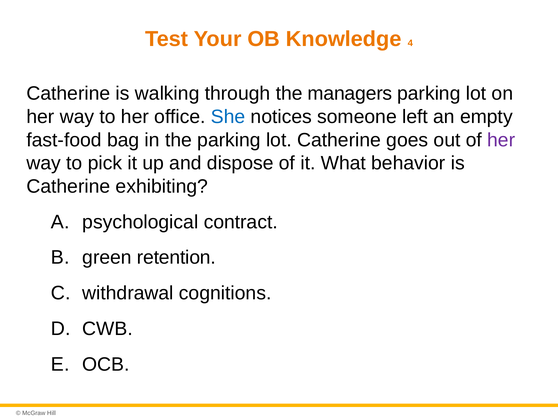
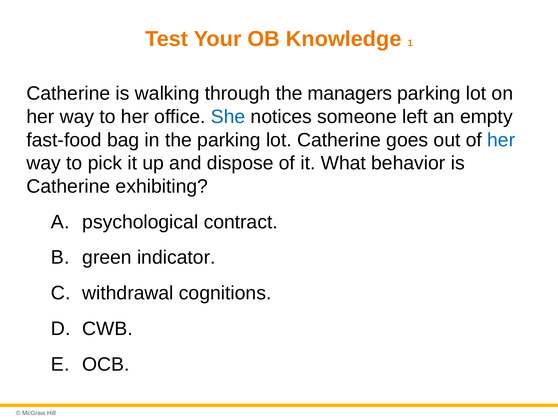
4: 4 -> 1
her at (501, 140) colour: purple -> blue
retention: retention -> indicator
